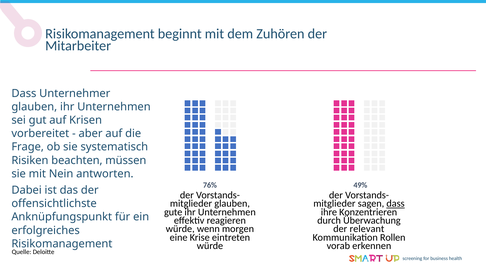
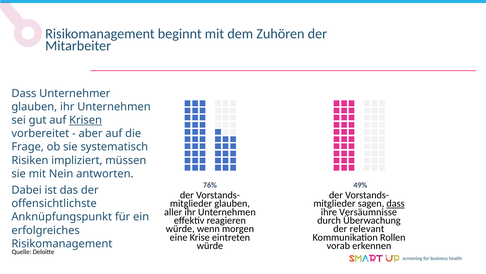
Krisen underline: none -> present
beachten: beachten -> impliziert
gute: gute -> aller
Konzentrieren: Konzentrieren -> Versäumnisse
